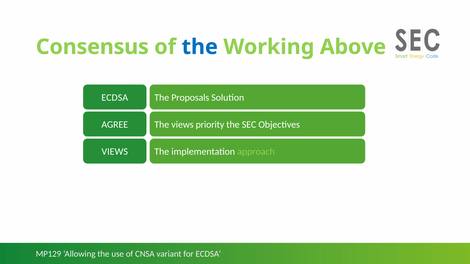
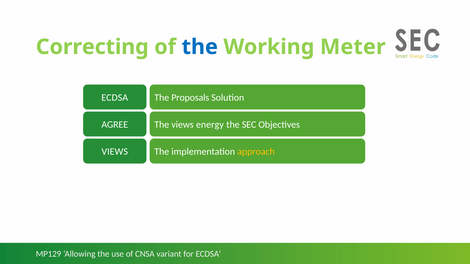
Consensus: Consensus -> Correcting
Above: Above -> Meter
priority: priority -> energy
approach colour: light green -> yellow
